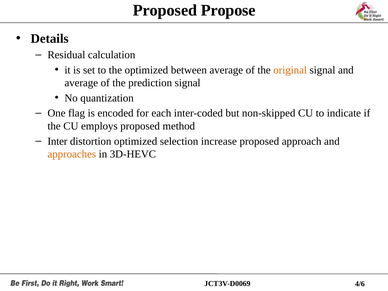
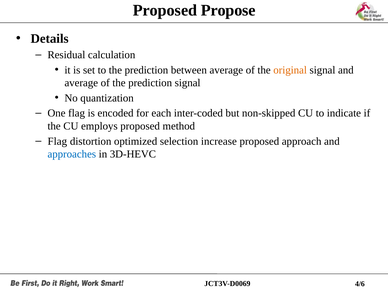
to the optimized: optimized -> prediction
Inter at (57, 141): Inter -> Flag
approaches colour: orange -> blue
